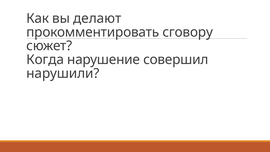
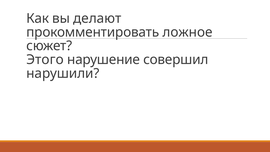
сговору: сговору -> ложное
Когда: Когда -> Этого
